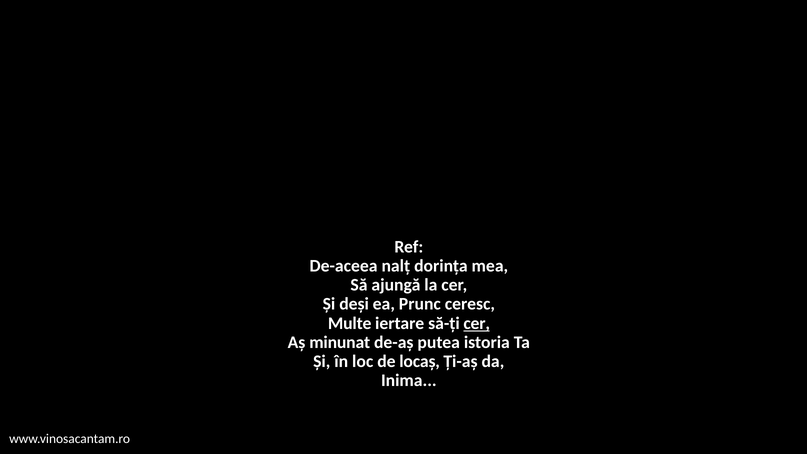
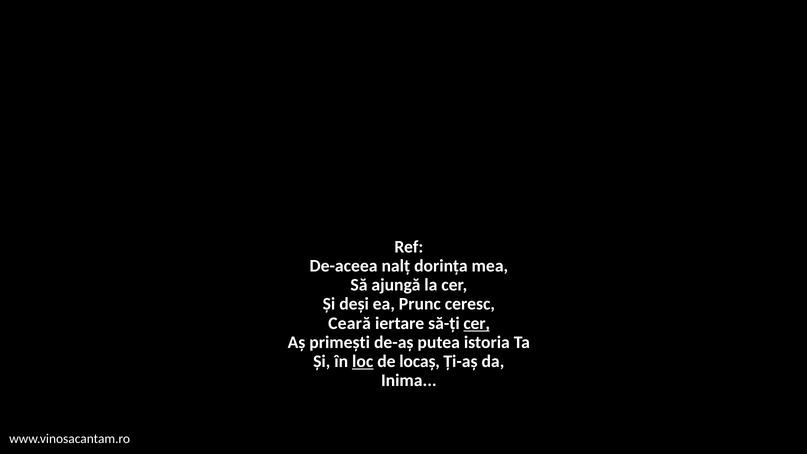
Multe: Multe -> Ceară
minunat: minunat -> primești
loc underline: none -> present
